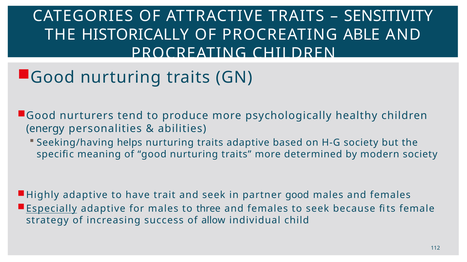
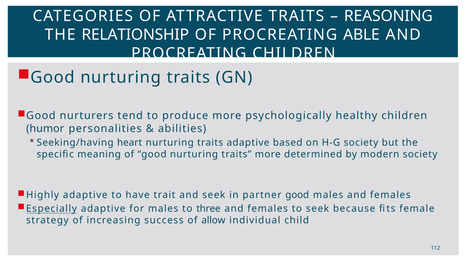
SENSITIVITY: SENSITIVITY -> REASONING
HISTORICALLY: HISTORICALLY -> RELATIONSHIP
energy: energy -> humor
helps: helps -> heart
